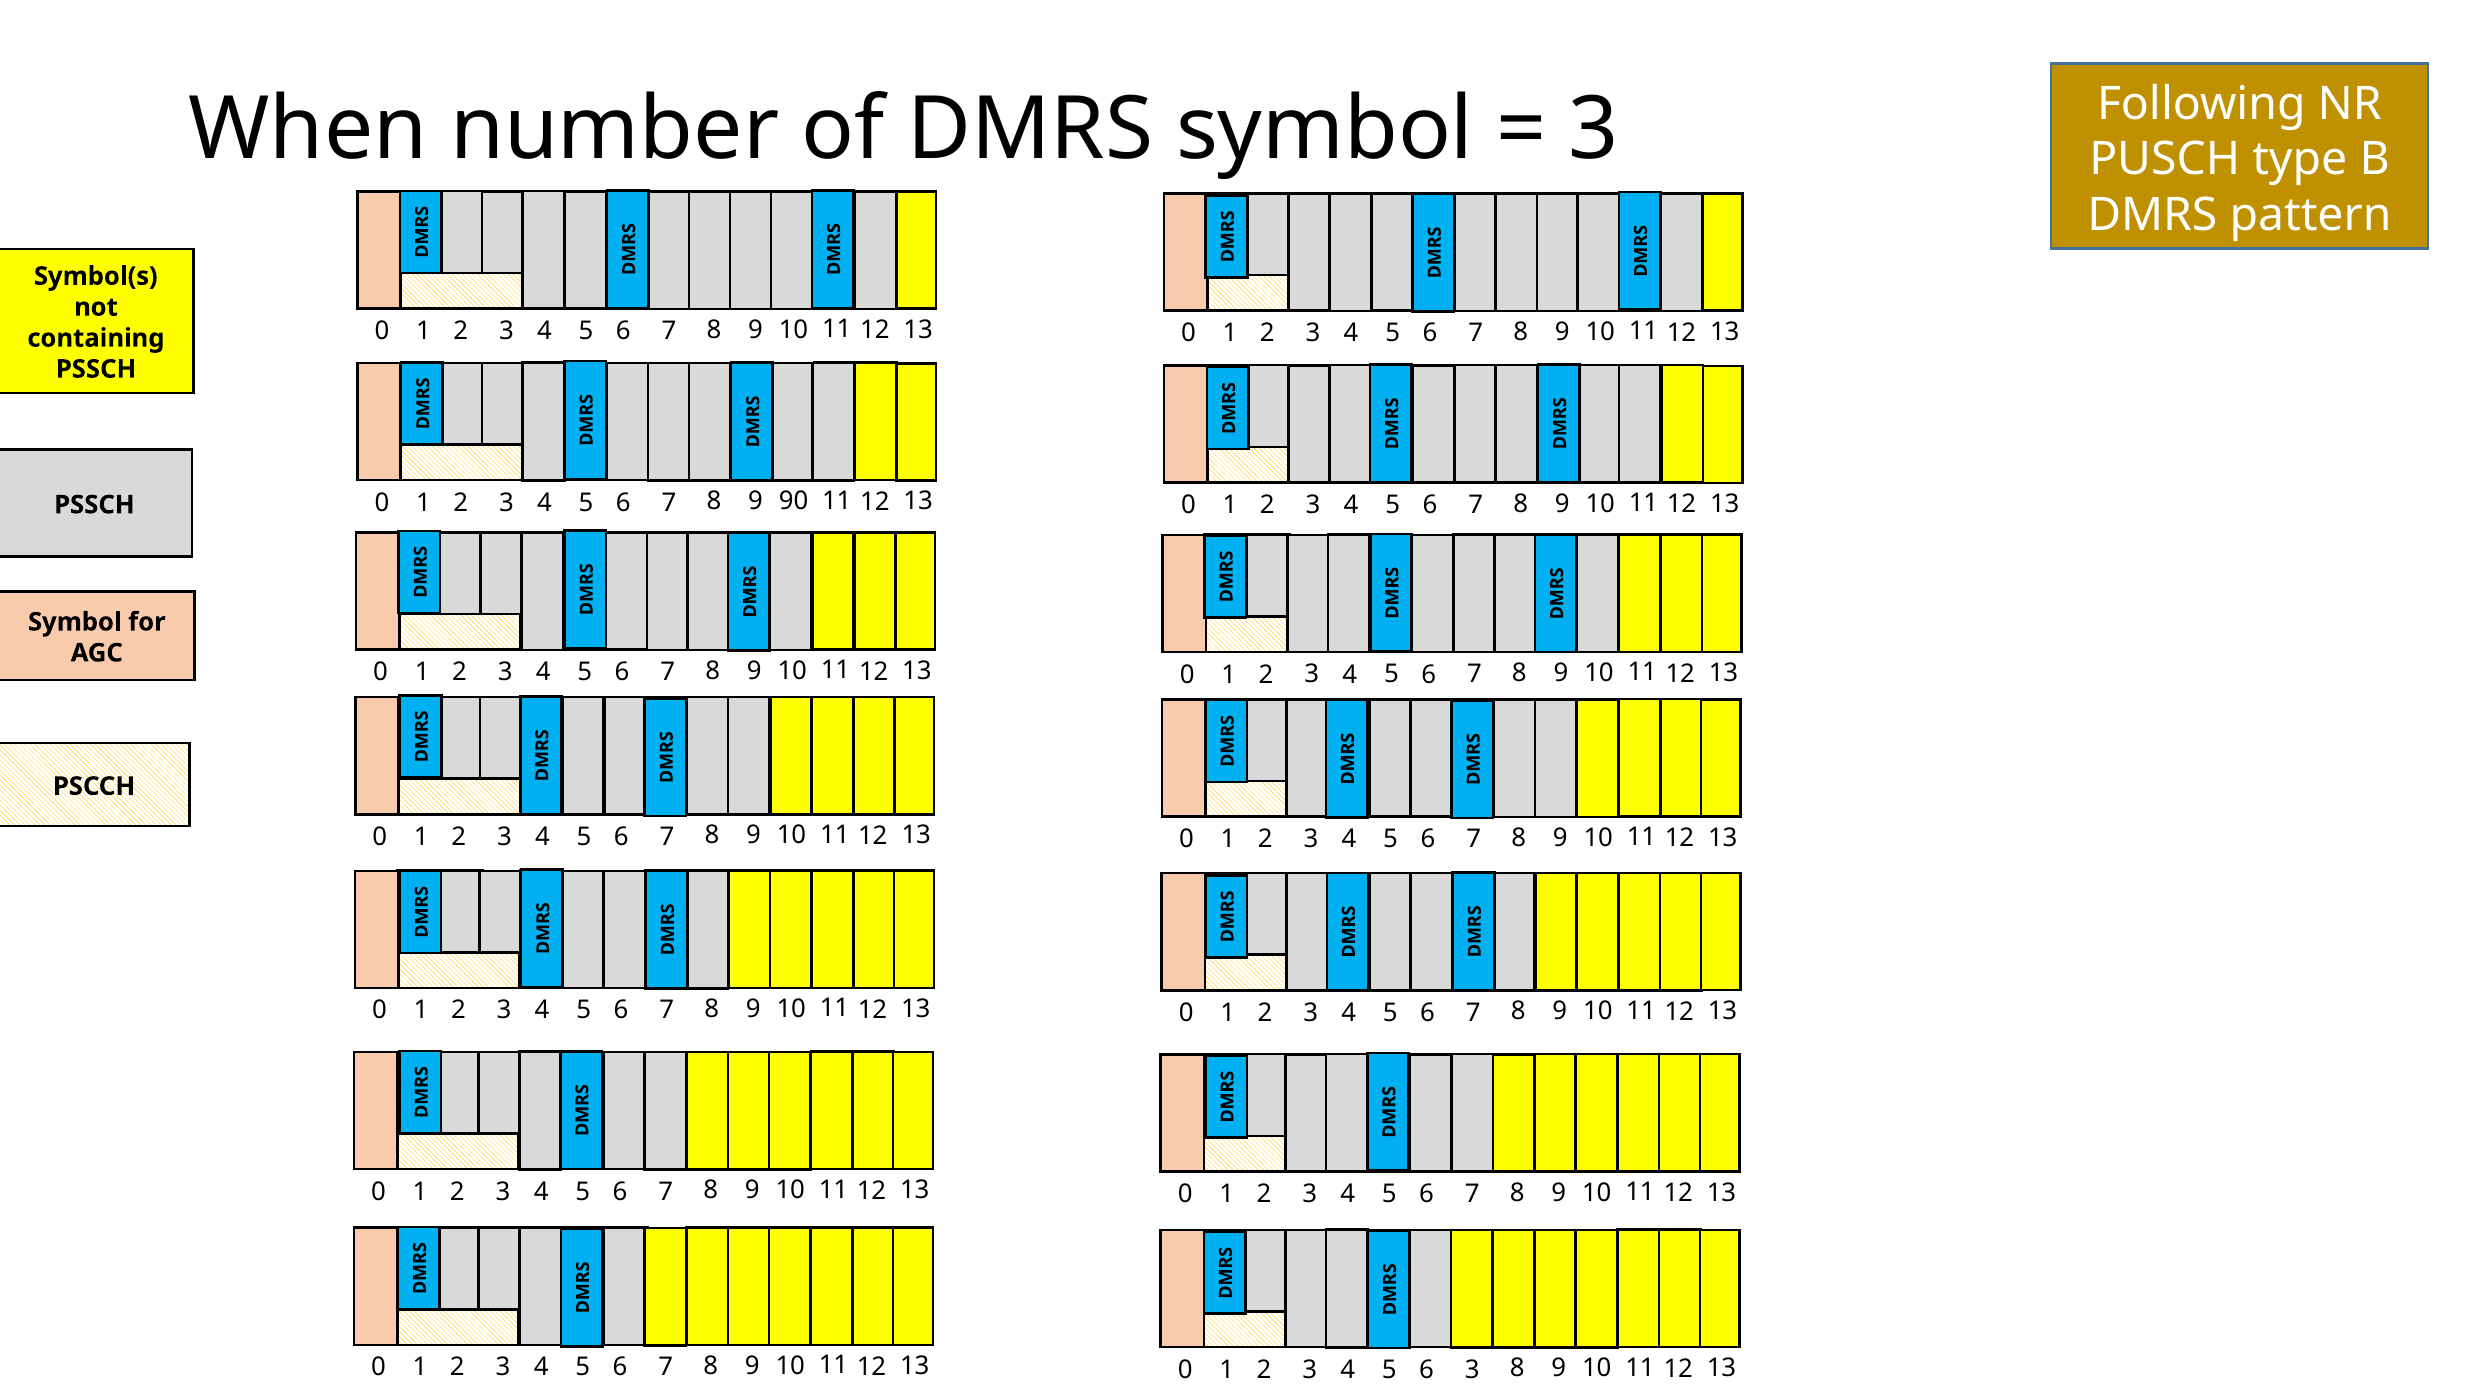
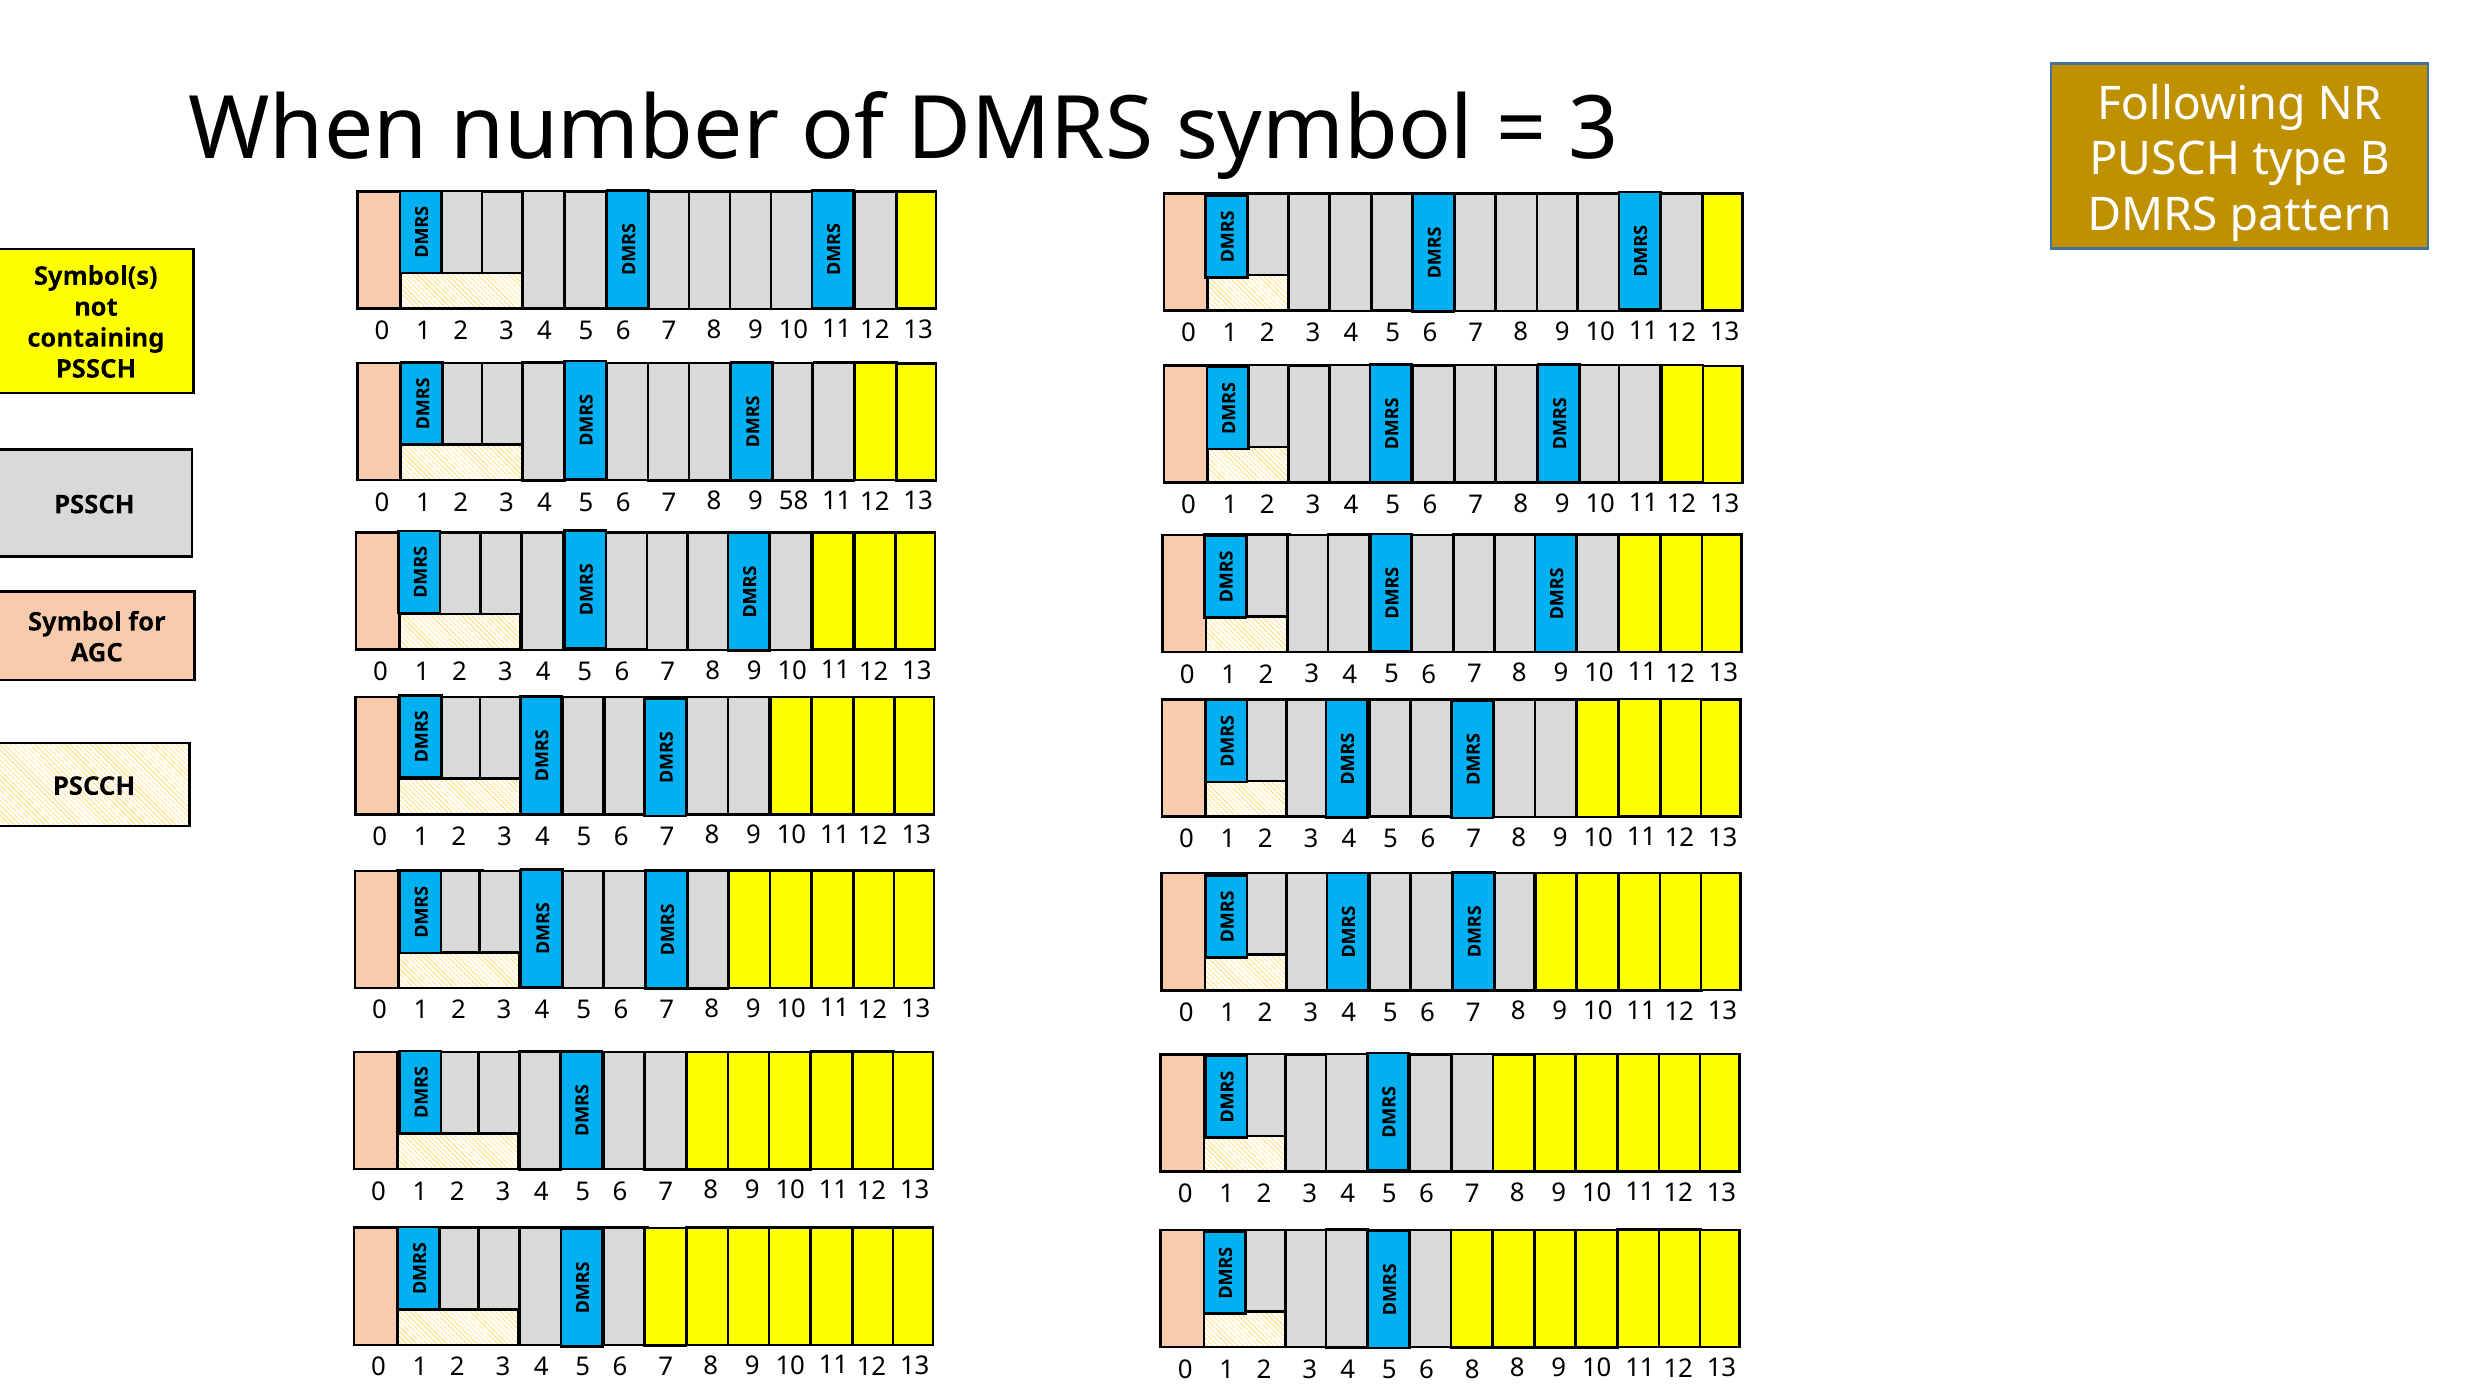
90: 90 -> 58
6 3: 3 -> 8
